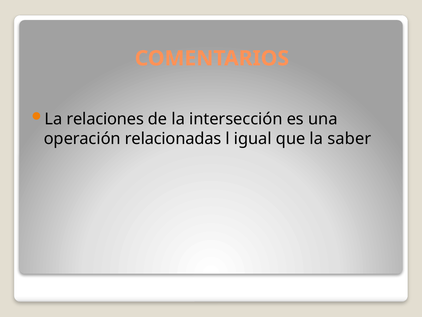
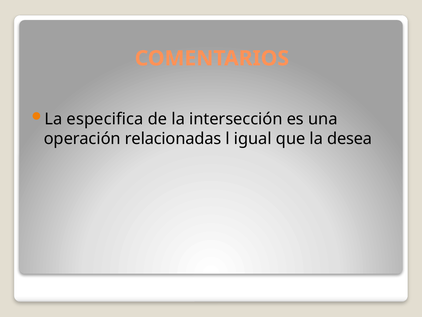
relaciones: relaciones -> especifica
saber: saber -> desea
